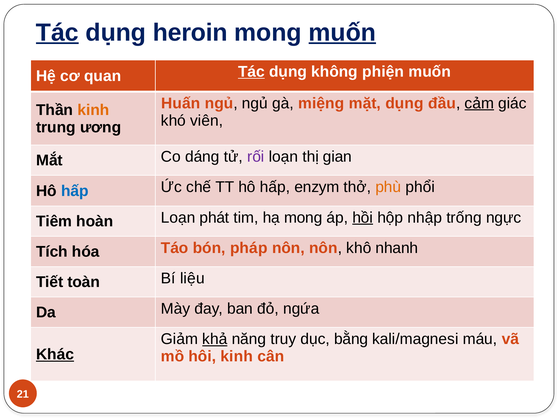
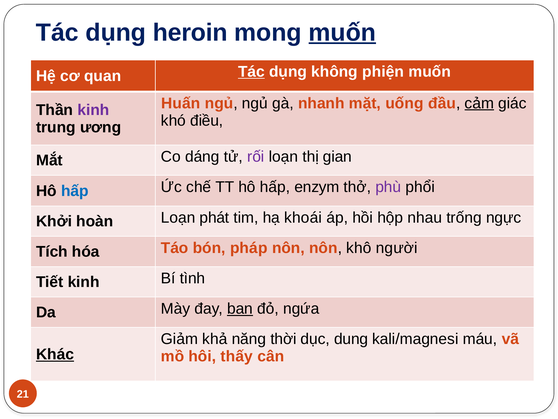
Tác at (57, 32) underline: present -> none
miệng: miệng -> nhanh
mặt dụng: dụng -> uống
kinh at (93, 110) colour: orange -> purple
viên: viên -> điều
phù colour: orange -> purple
Tiêm: Tiêm -> Khởi
hạ mong: mong -> khoái
hồi underline: present -> none
nhập: nhập -> nhau
nhanh: nhanh -> người
Tiết toàn: toàn -> kinh
liệu: liệu -> tình
ban underline: none -> present
khả underline: present -> none
truy: truy -> thời
bằng: bằng -> dung
hôi kinh: kinh -> thấy
